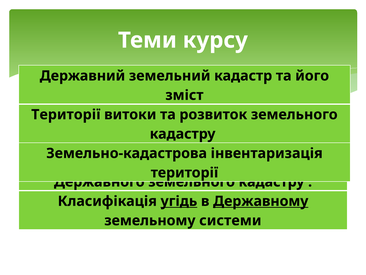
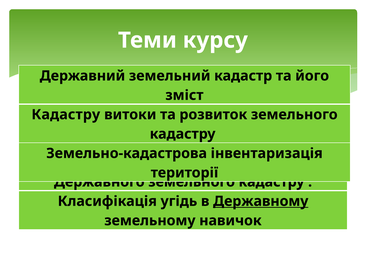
Території at (66, 114): Території -> Кадастру
угідь underline: present -> none
системи: системи -> навичок
